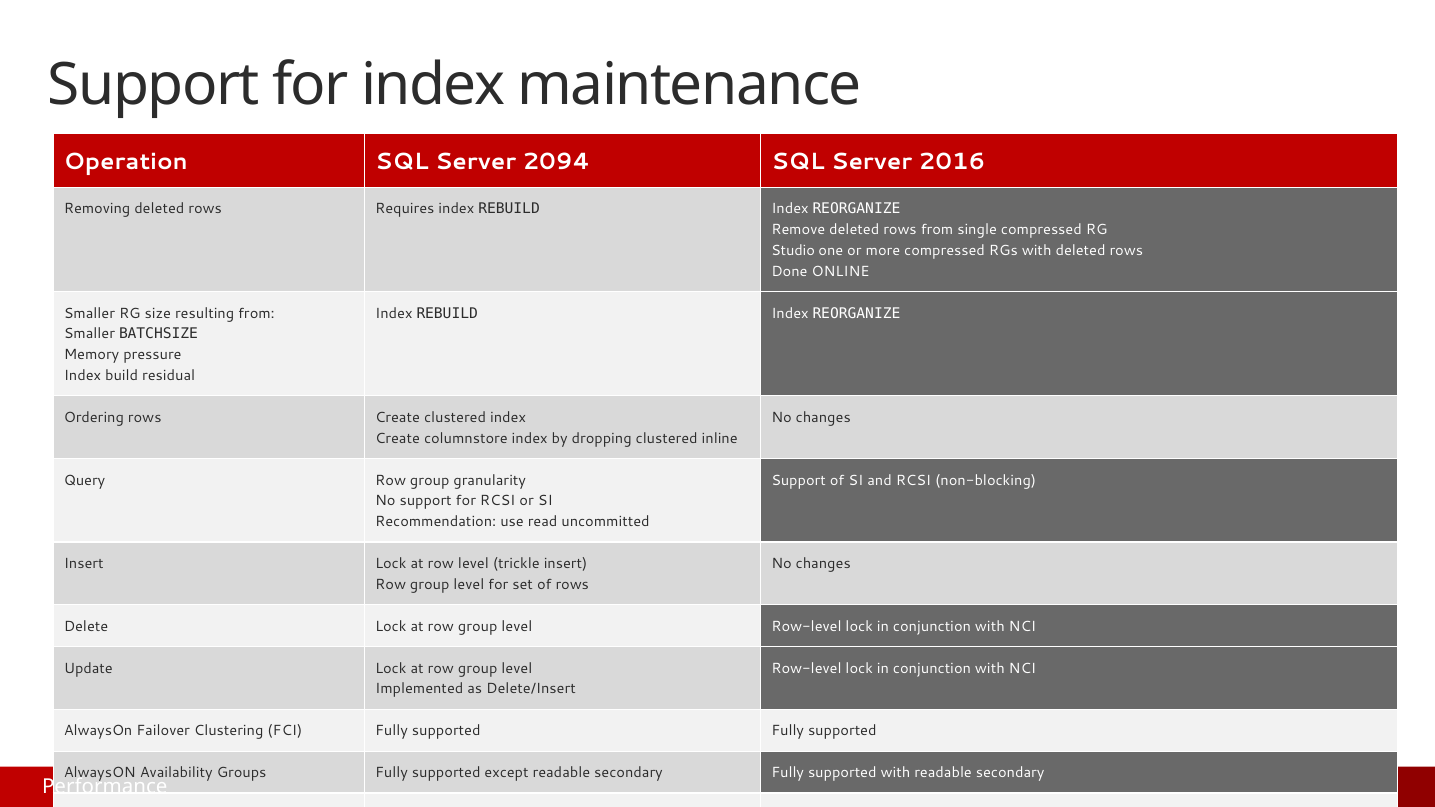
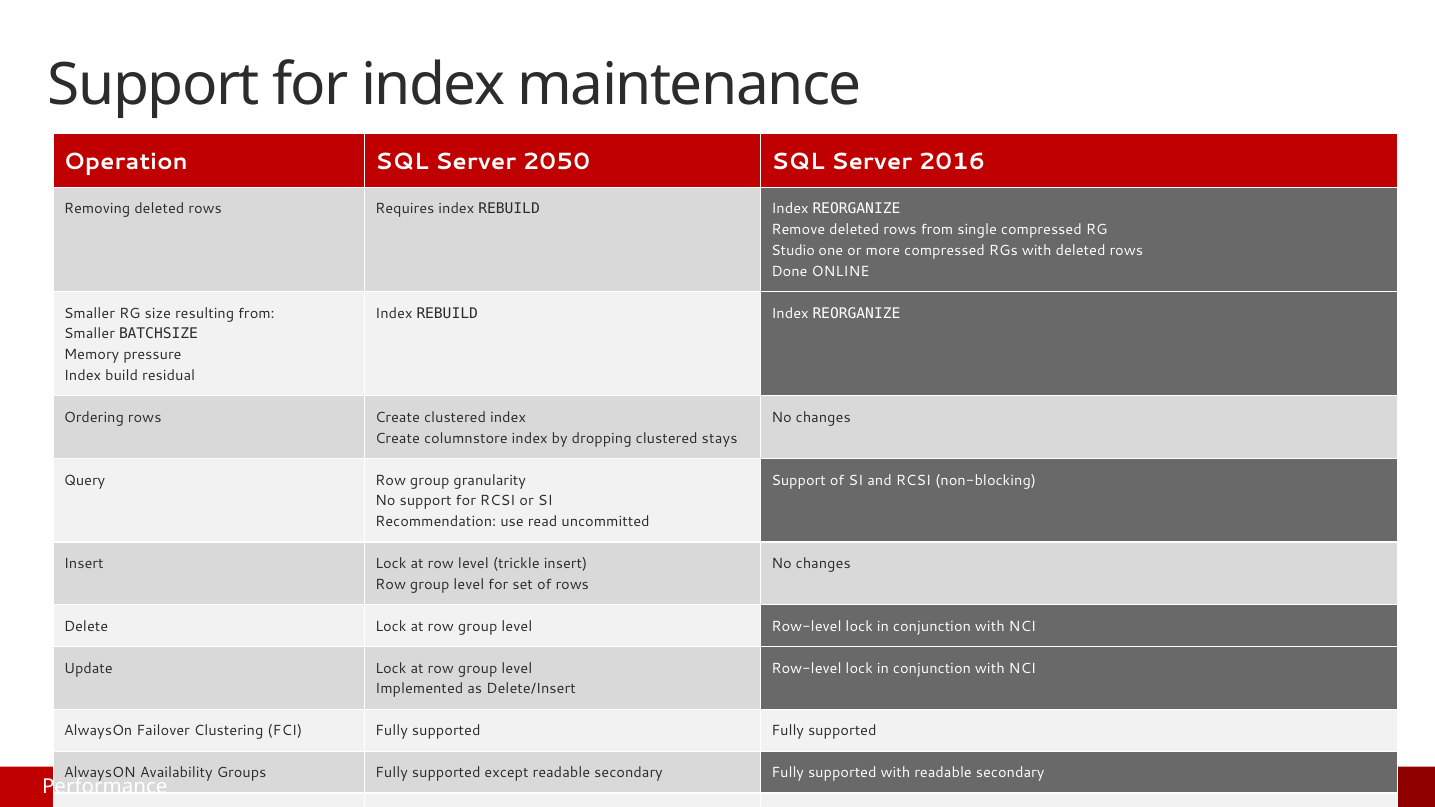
2094: 2094 -> 2050
inline: inline -> stays
